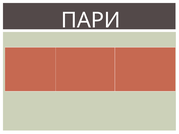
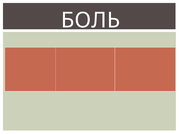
ПАРИ: ПАРИ -> БОЛЬ
